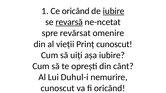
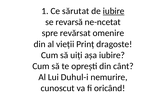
Ce oricând: oricând -> sărutat
revarsă underline: present -> none
Prinț cunoscut: cunoscut -> dragoste
